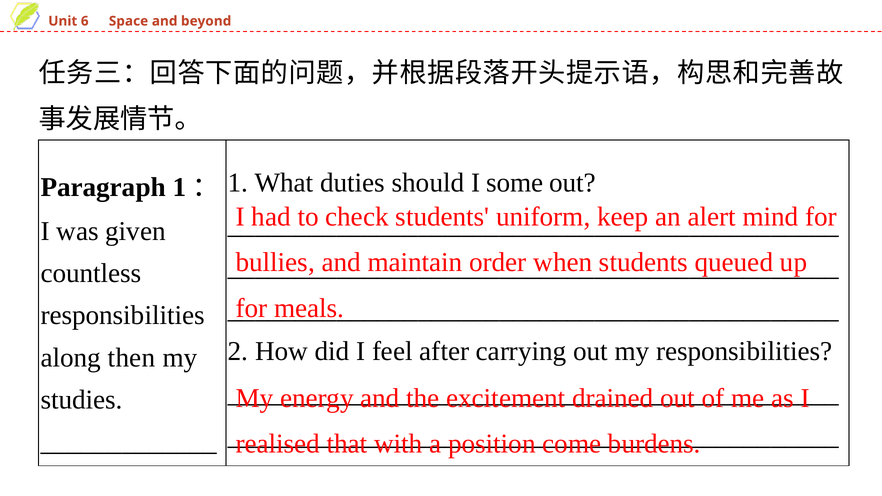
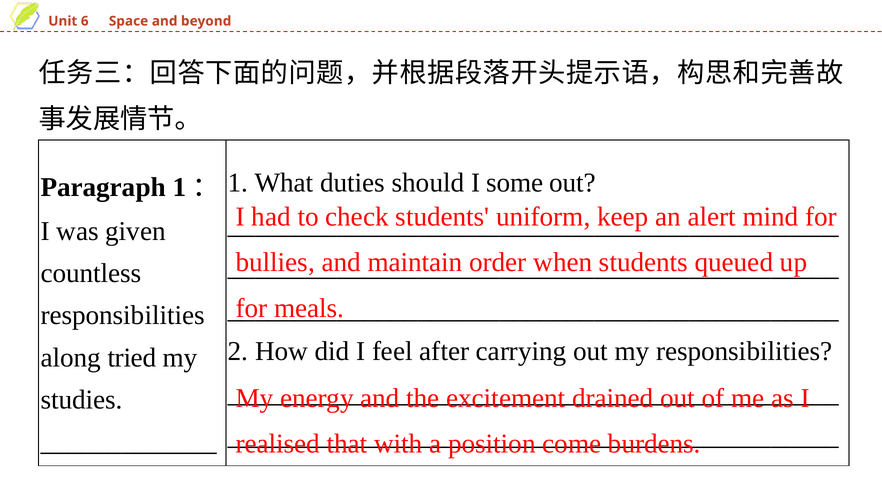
then: then -> tried
